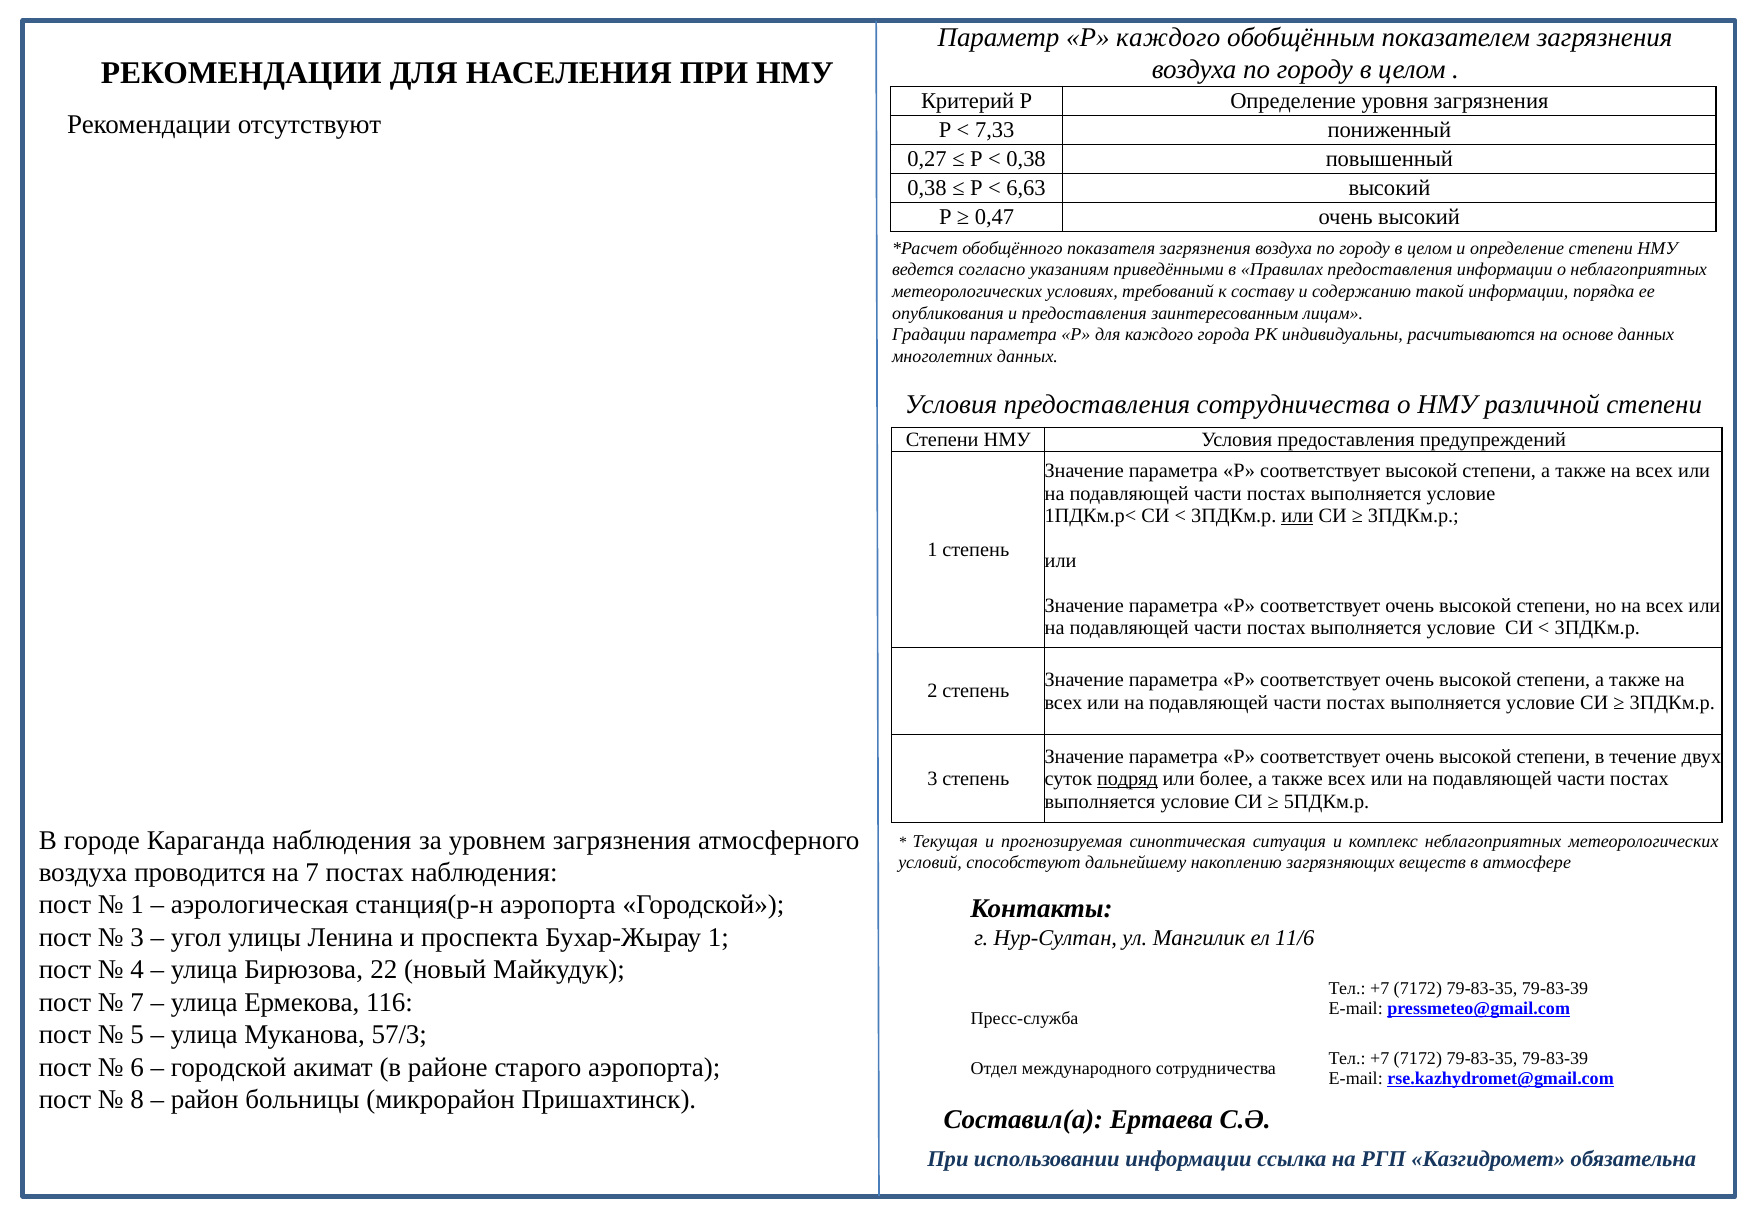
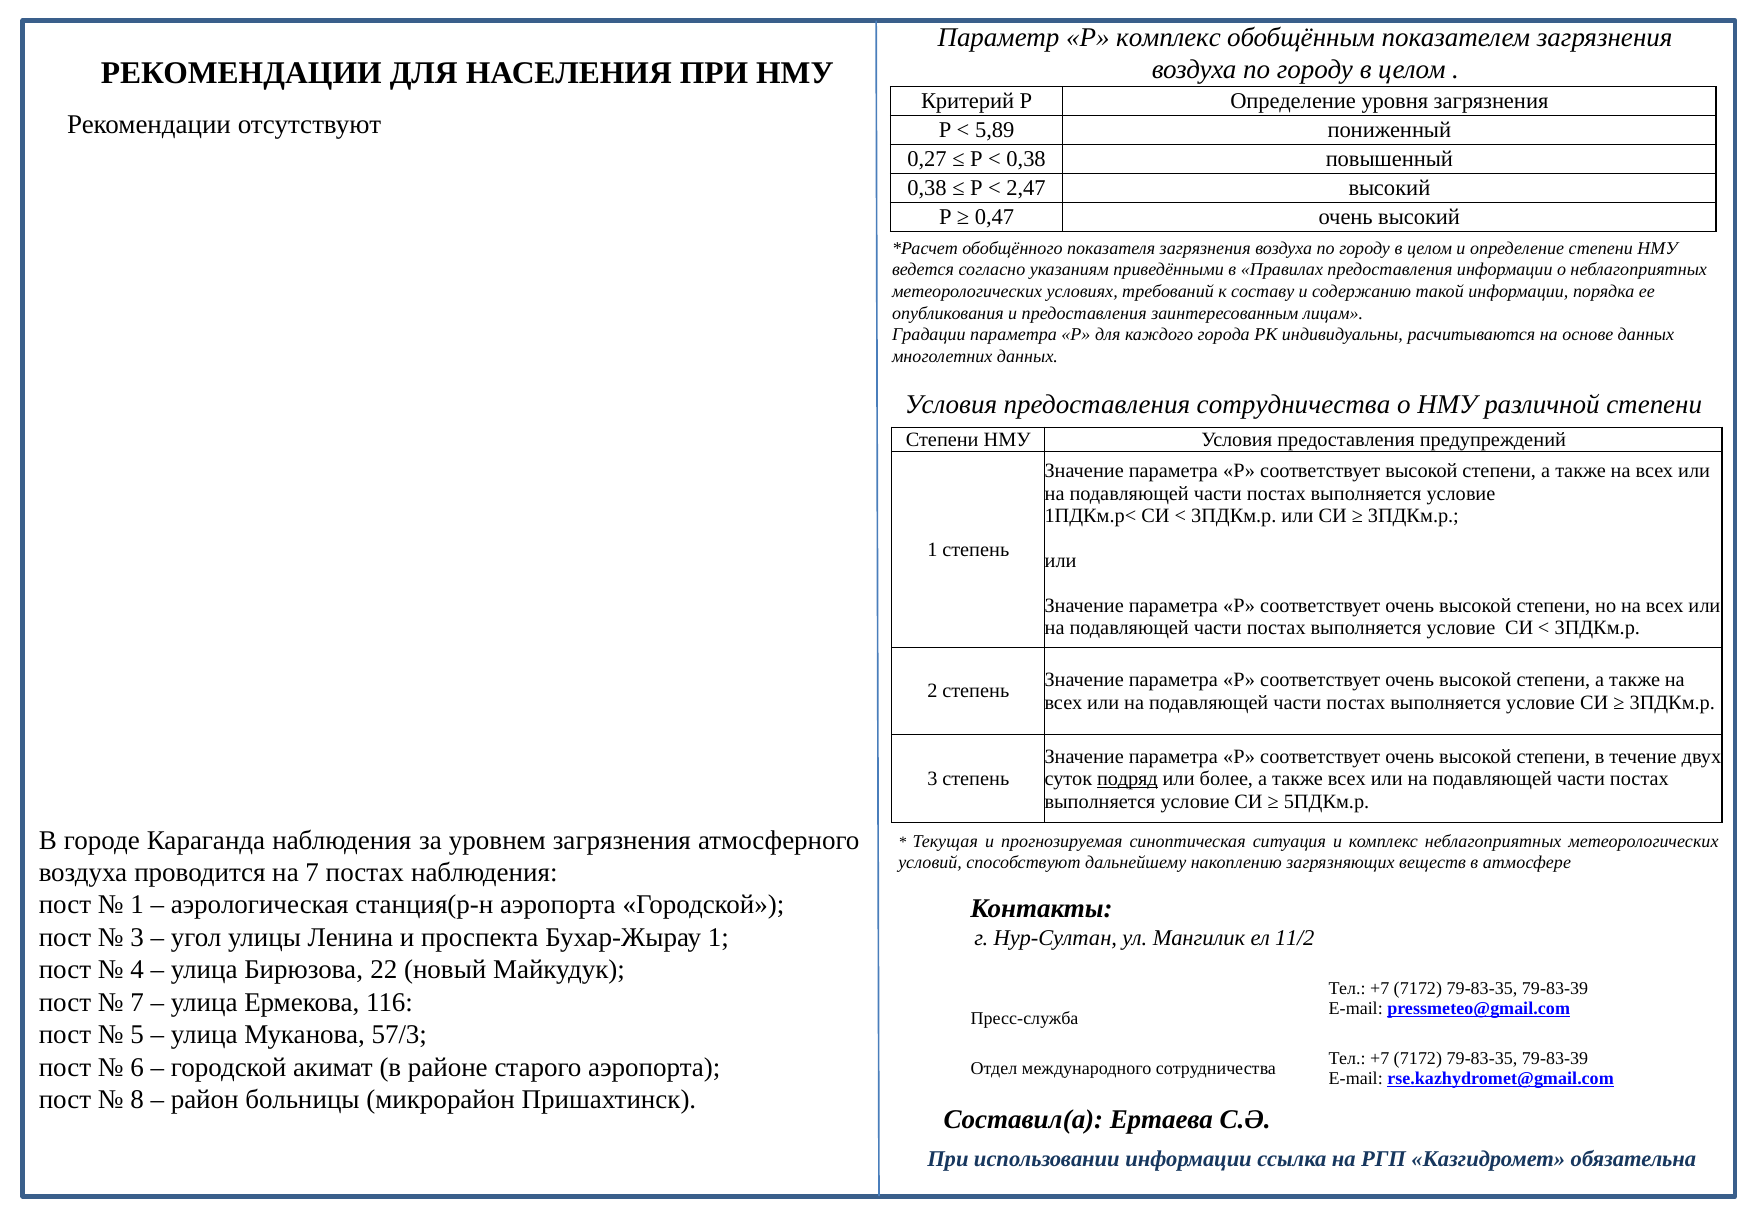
Р каждого: каждого -> комплекс
7,33: 7,33 -> 5,89
6,63: 6,63 -> 2,47
или at (1297, 516) underline: present -> none
11/6: 11/6 -> 11/2
